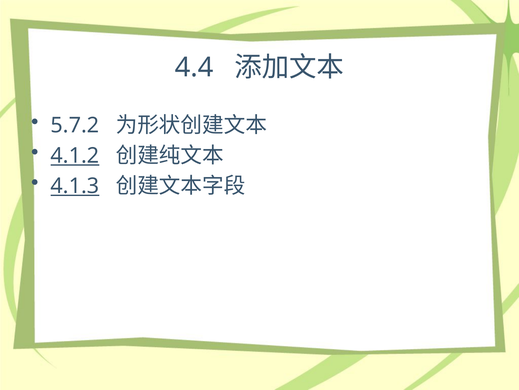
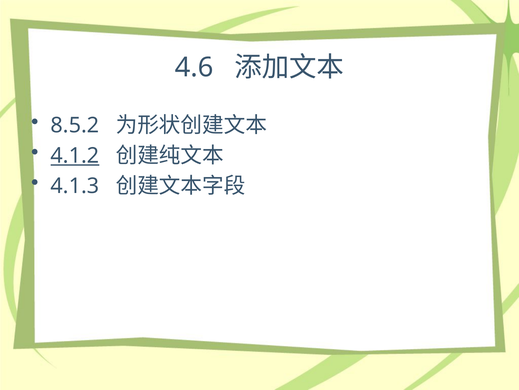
4.4: 4.4 -> 4.6
5.7.2: 5.7.2 -> 8.5.2
4.1.3 underline: present -> none
